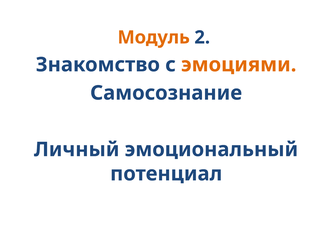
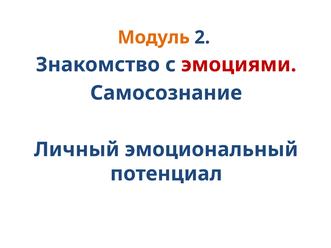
эмоциями colour: orange -> red
